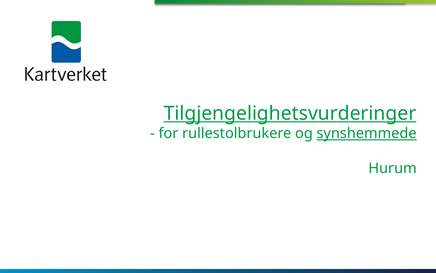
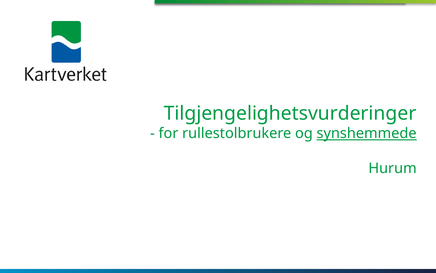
Tilgjengelighetsvurderinger underline: present -> none
